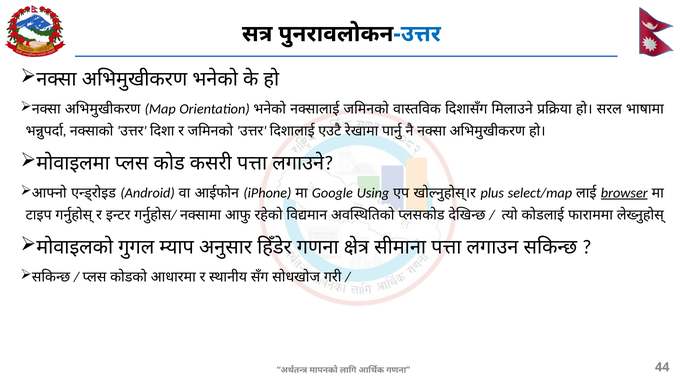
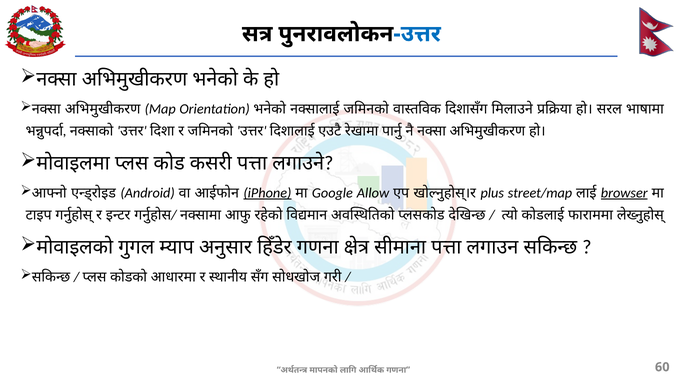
iPhone underline: none -> present
Using: Using -> Allow
select/map: select/map -> street/map
44: 44 -> 60
